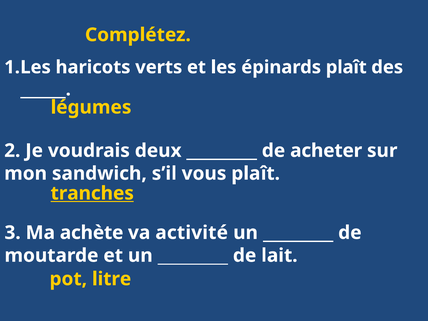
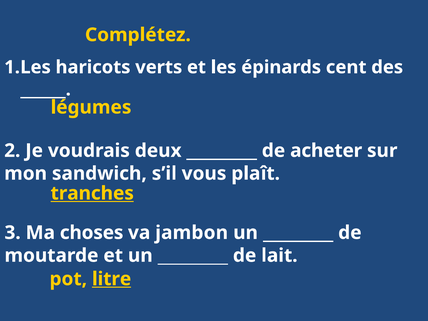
épinards plaît: plaît -> cent
achète: achète -> choses
activité: activité -> jambon
litre underline: none -> present
